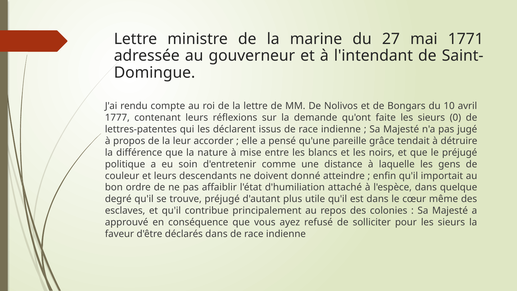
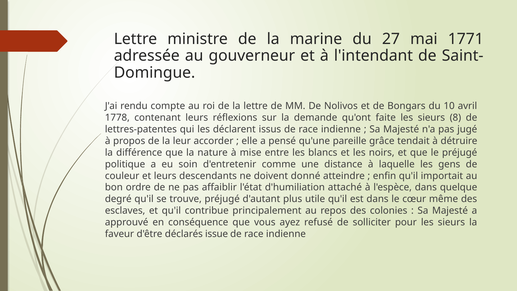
1777: 1777 -> 1778
0: 0 -> 8
déclarés dans: dans -> issue
